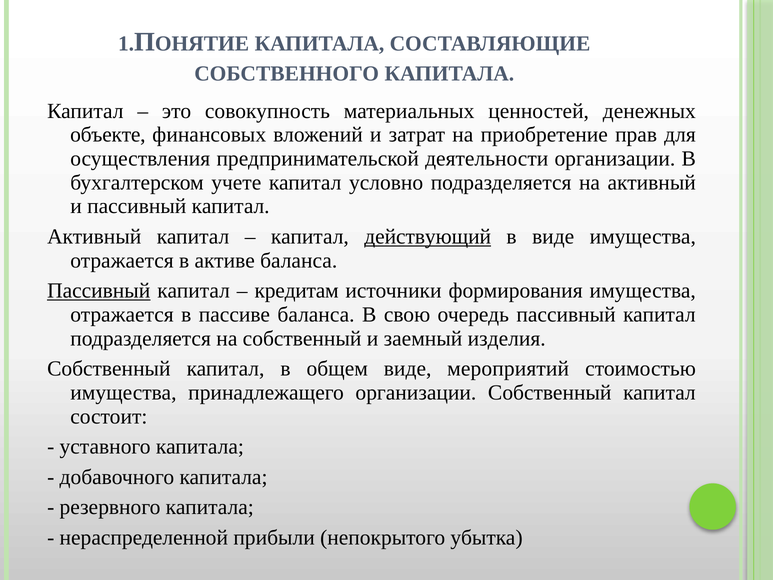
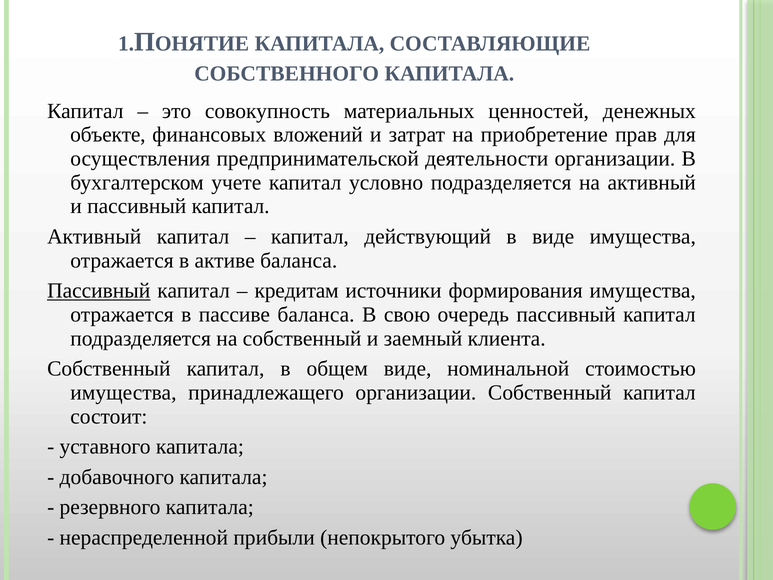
действующий underline: present -> none
изделия: изделия -> клиента
мероприятий: мероприятий -> номинальной
